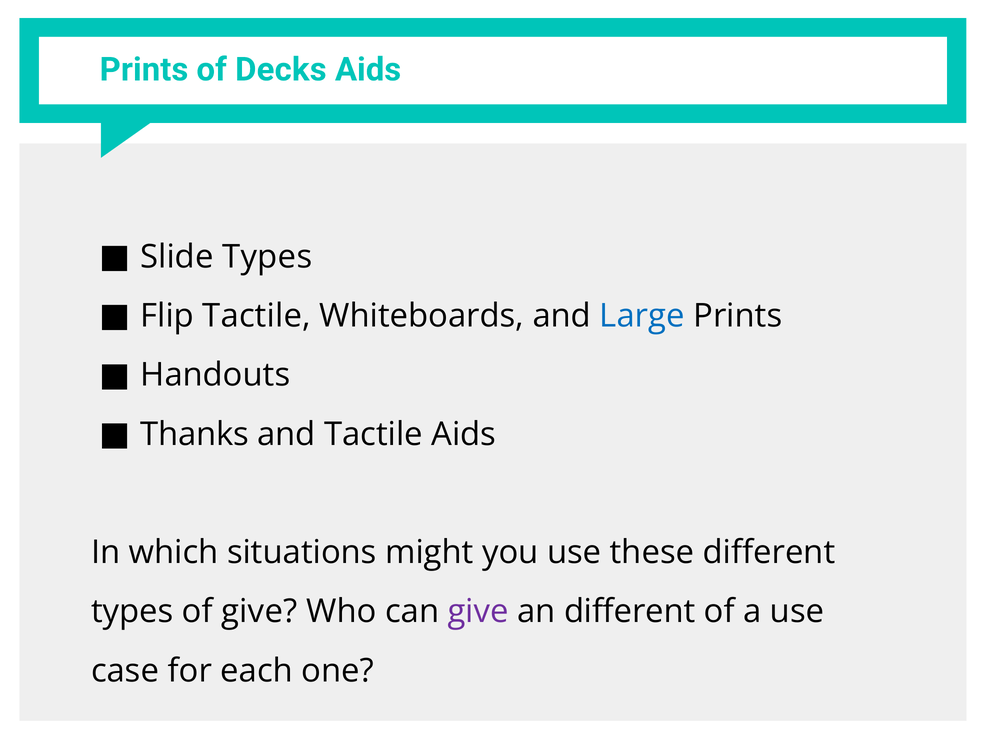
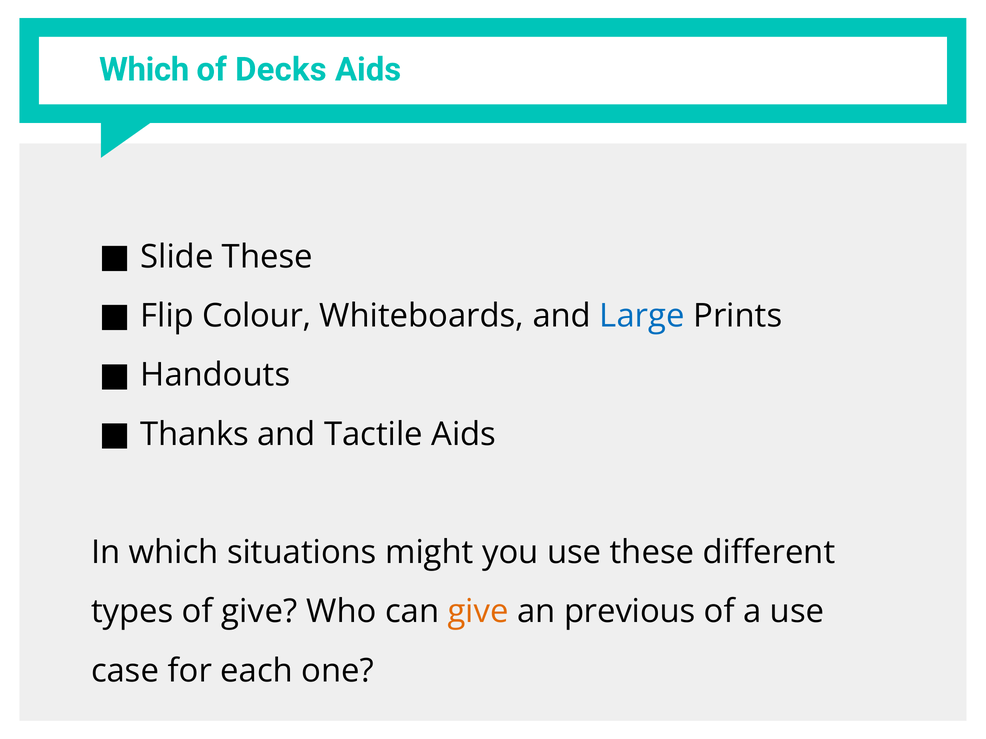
Prints at (144, 70): Prints -> Which
Slide Types: Types -> These
Flip Tactile: Tactile -> Colour
give at (478, 612) colour: purple -> orange
an different: different -> previous
